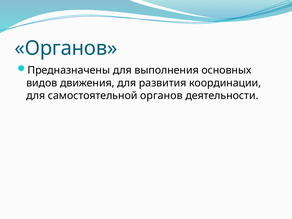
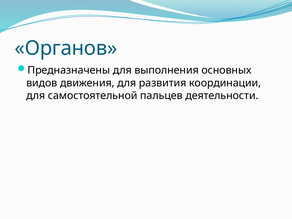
самостоятельной органов: органов -> пальцев
